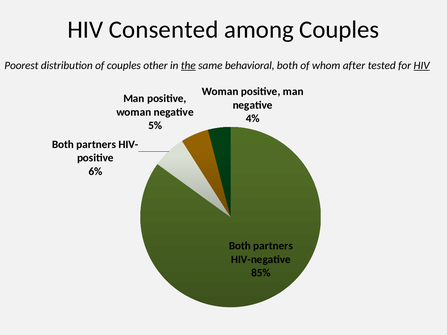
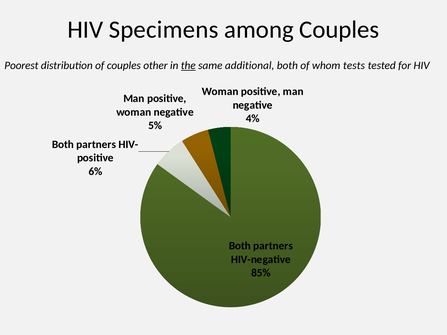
Consented: Consented -> Specimens
behavioral: behavioral -> additional
after: after -> tests
HIV at (422, 66) underline: present -> none
